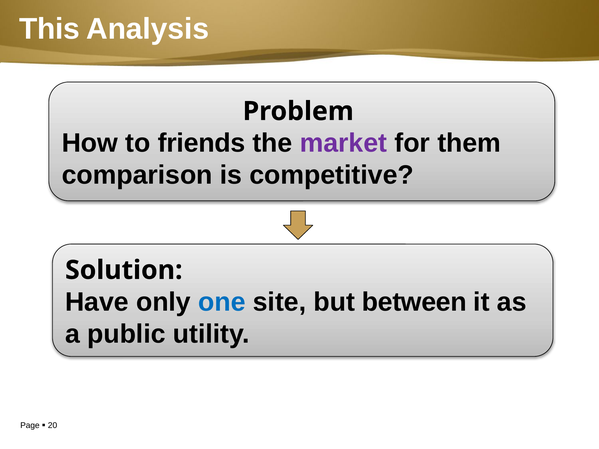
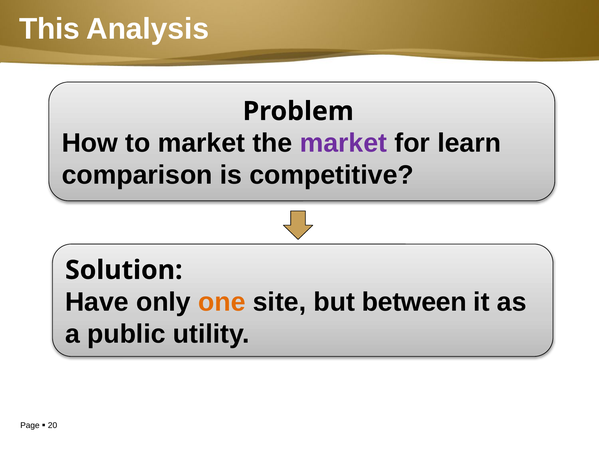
to friends: friends -> market
them: them -> learn
one colour: blue -> orange
